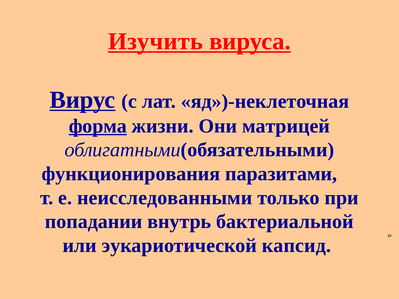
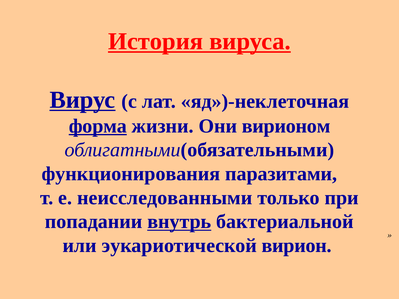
Изучить: Изучить -> История
матрицей: матрицей -> вирионом
внутрь underline: none -> present
капсид: капсид -> вирион
